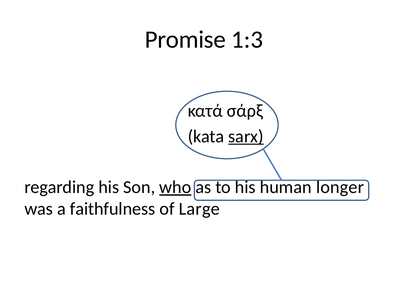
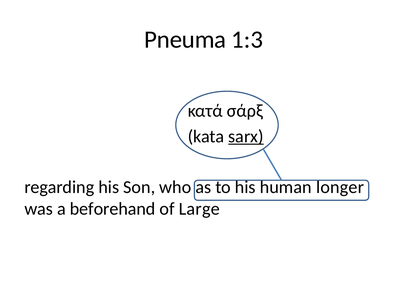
Promise: Promise -> Pneuma
who underline: present -> none
faithfulness: faithfulness -> beforehand
